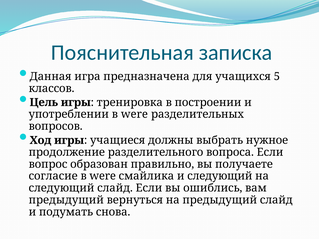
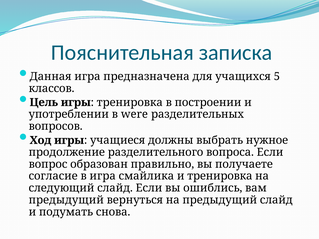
согласие в were: were -> игра
и следующий: следующий -> тренировка
